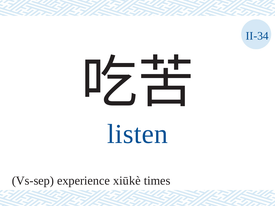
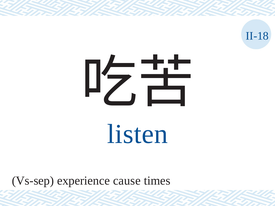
II-34: II-34 -> II-18
xiūkè: xiūkè -> cause
